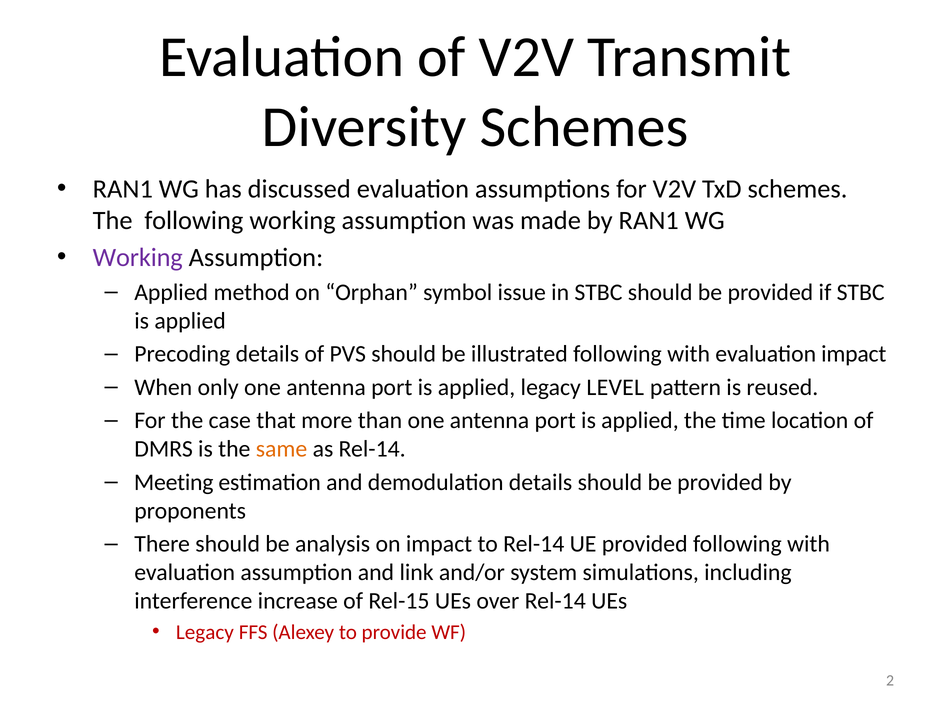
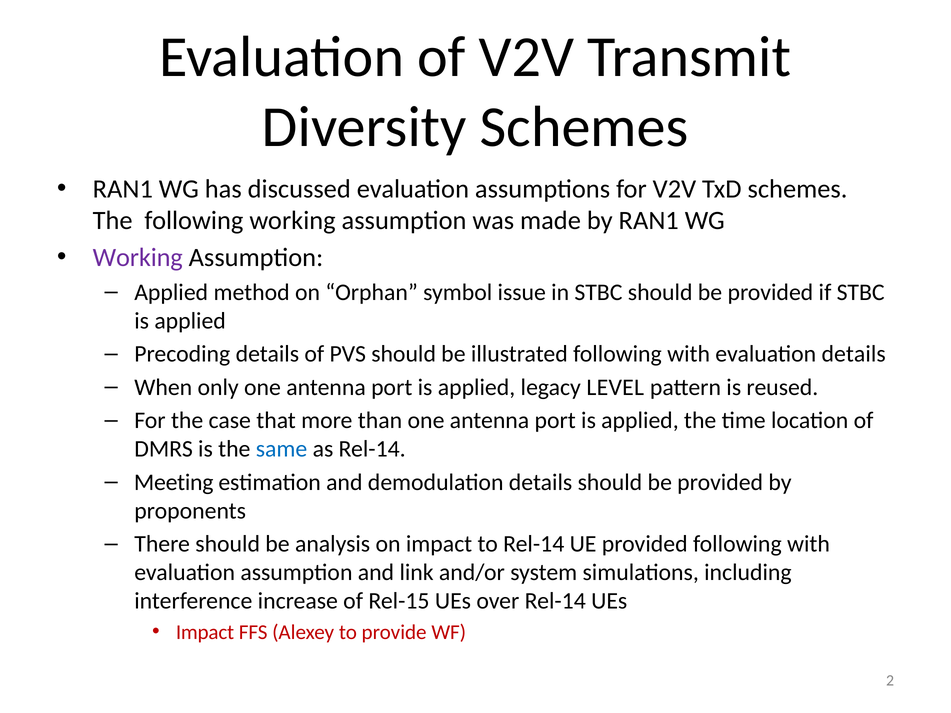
evaluation impact: impact -> details
same colour: orange -> blue
Legacy at (205, 632): Legacy -> Impact
